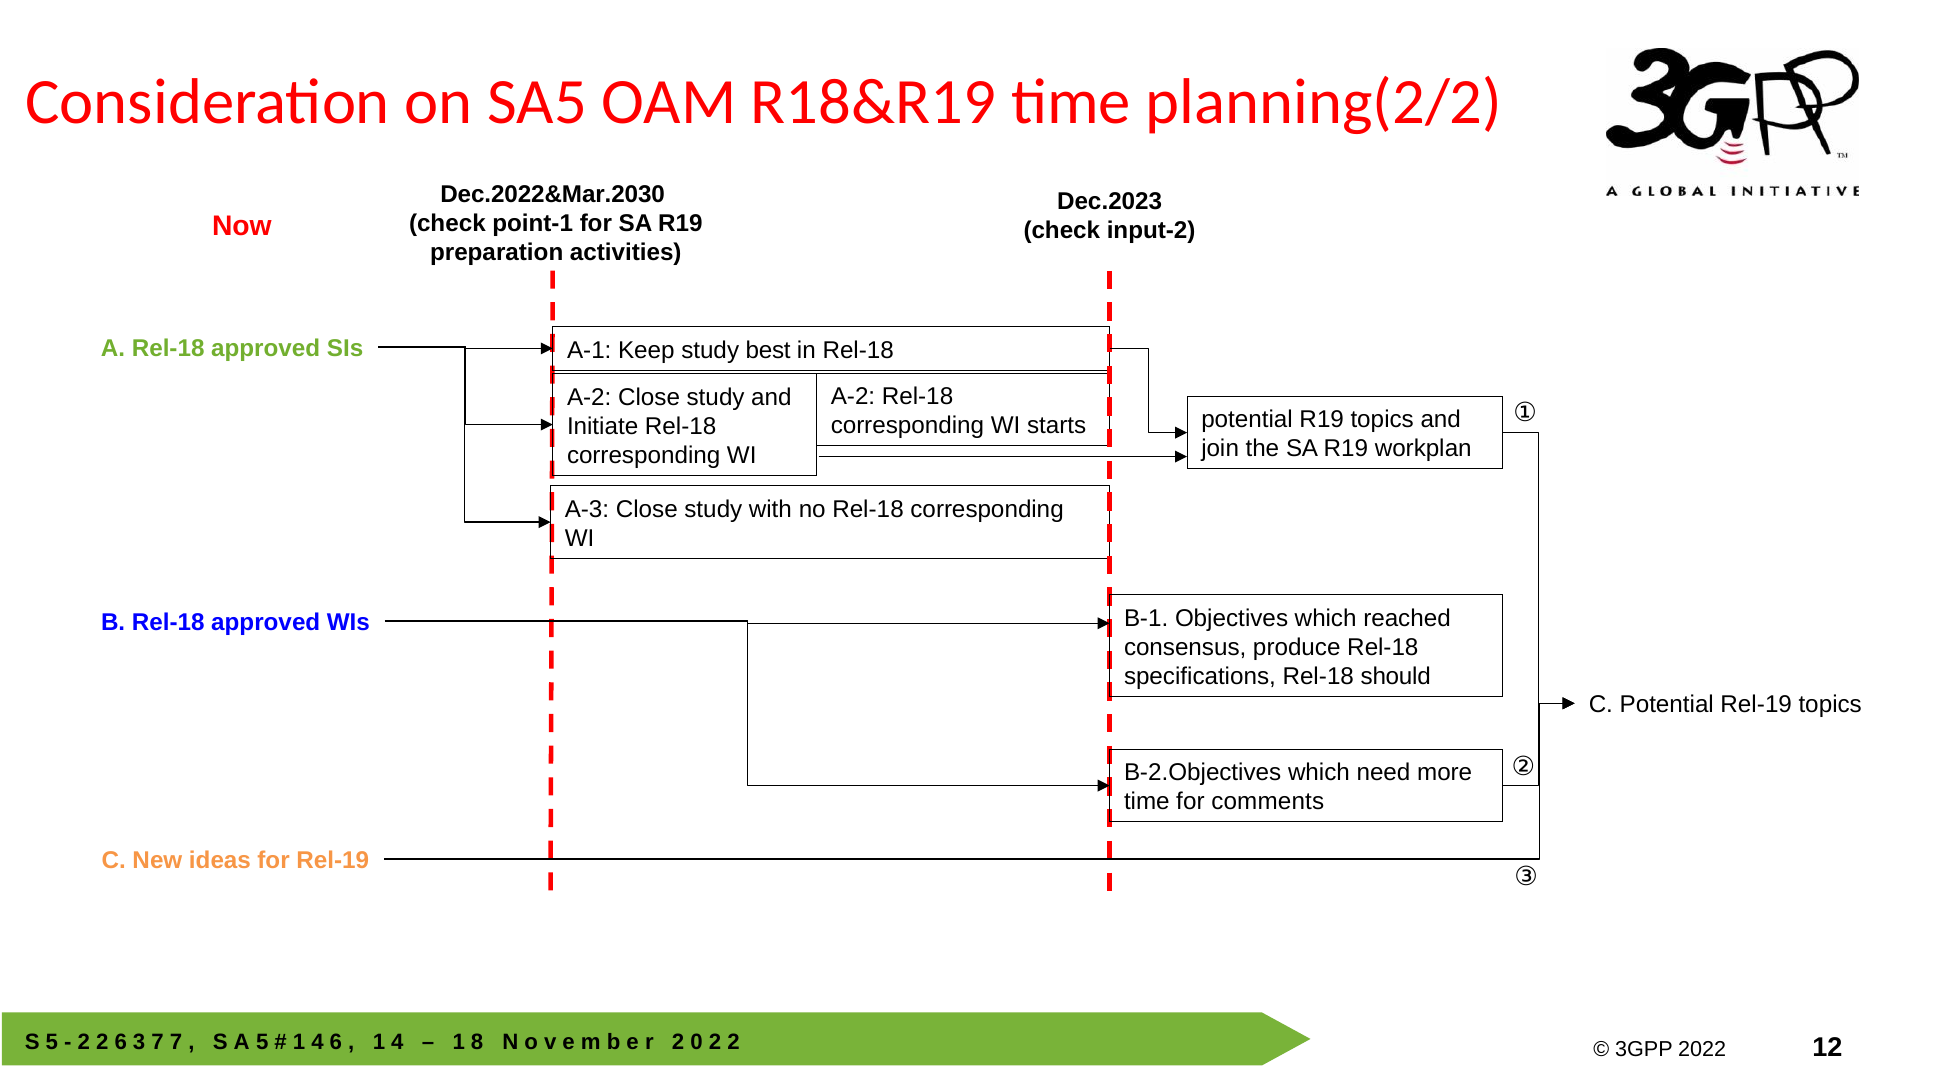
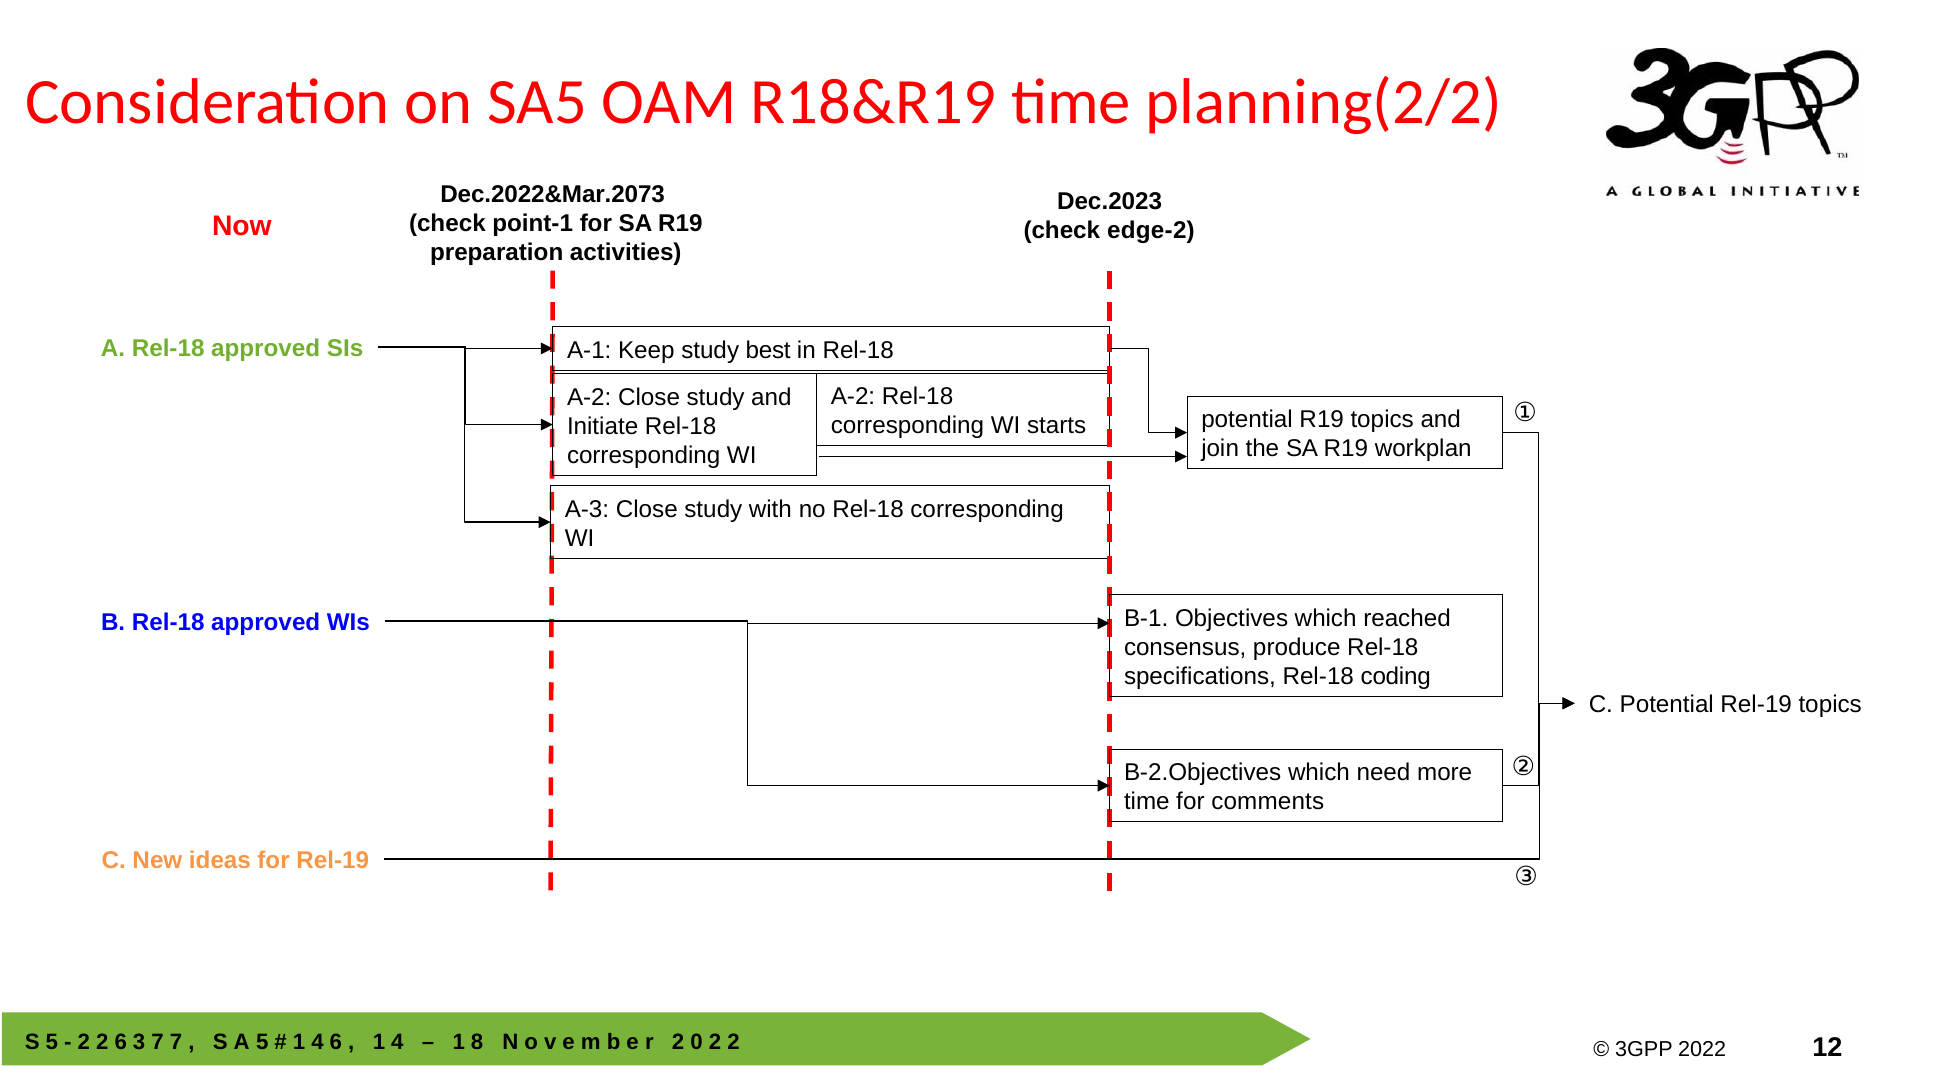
Dec.2022&Mar.2030: Dec.2022&Mar.2030 -> Dec.2022&Mar.2073
input-2: input-2 -> edge-2
should: should -> coding
